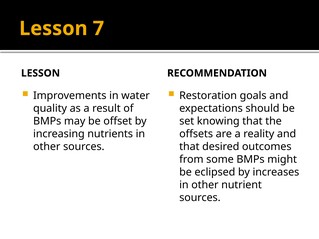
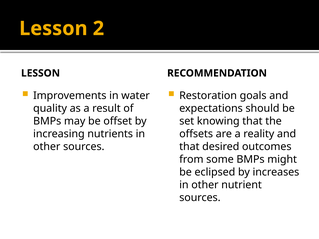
7: 7 -> 2
